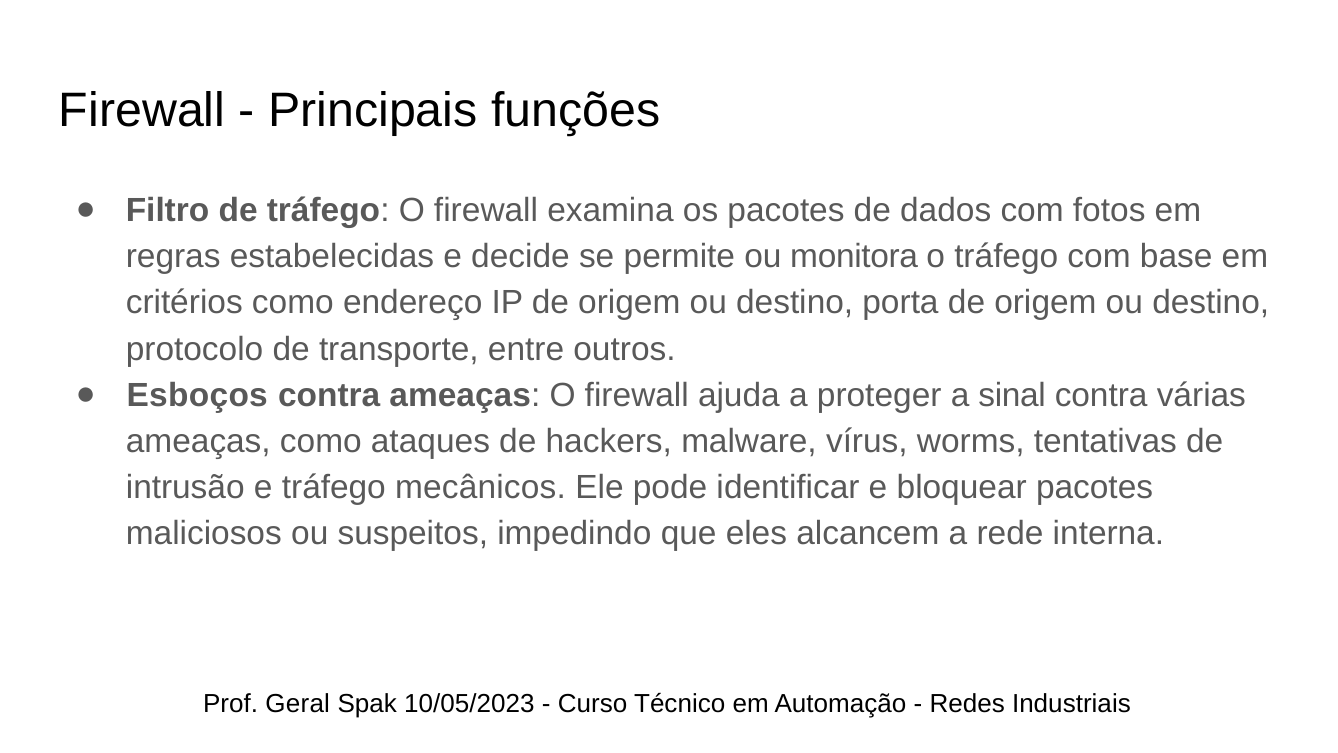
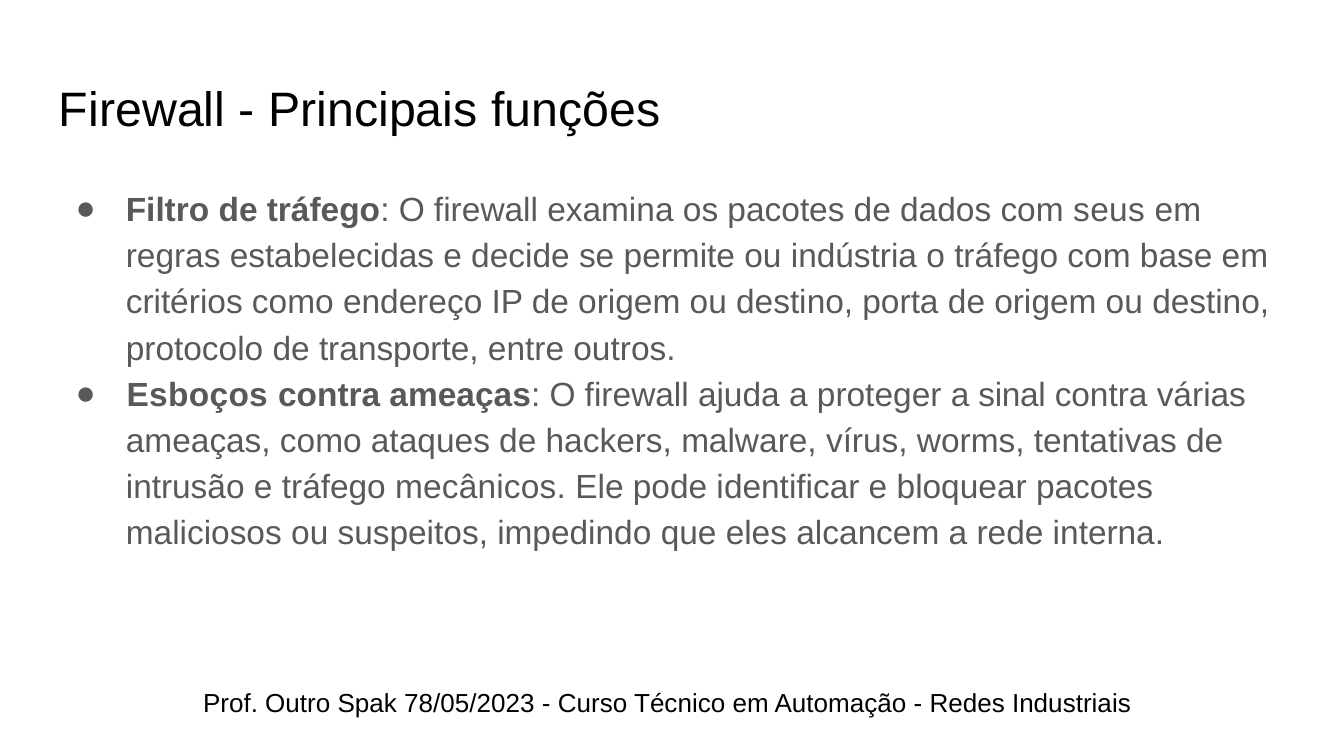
fotos: fotos -> seus
monitora: monitora -> indústria
Geral: Geral -> Outro
10/05/2023: 10/05/2023 -> 78/05/2023
